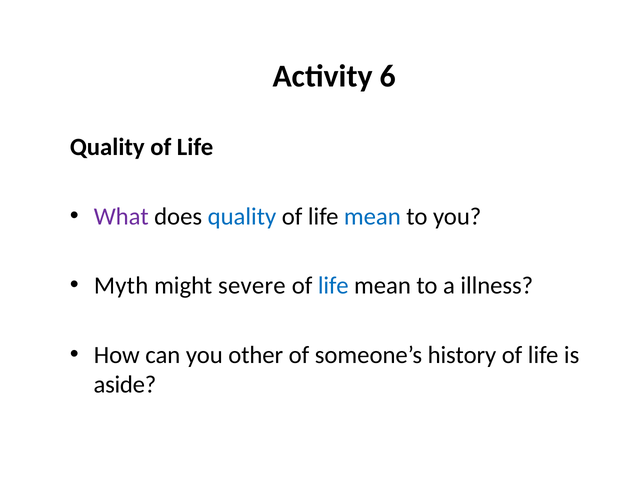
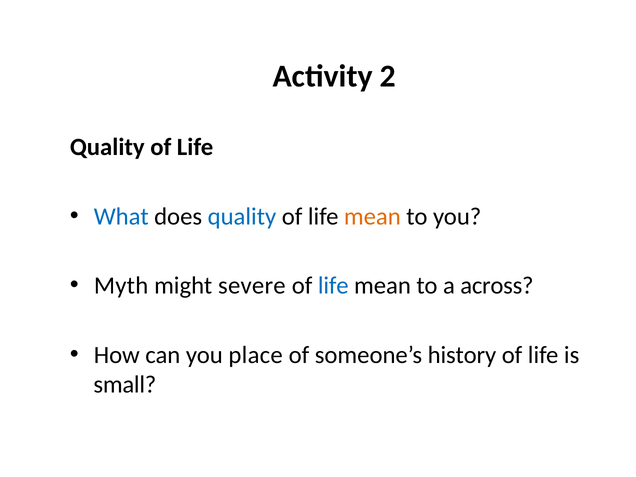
6: 6 -> 2
What colour: purple -> blue
mean at (372, 216) colour: blue -> orange
illness: illness -> across
other: other -> place
aside: aside -> small
